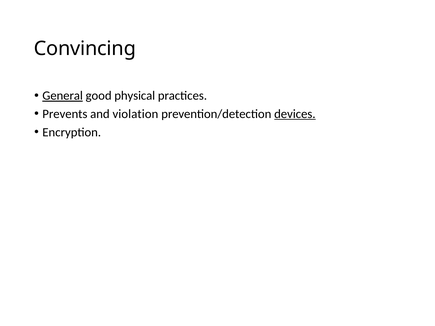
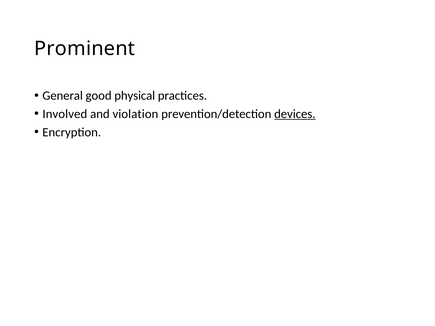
Convincing: Convincing -> Prominent
General underline: present -> none
Prevents: Prevents -> Involved
